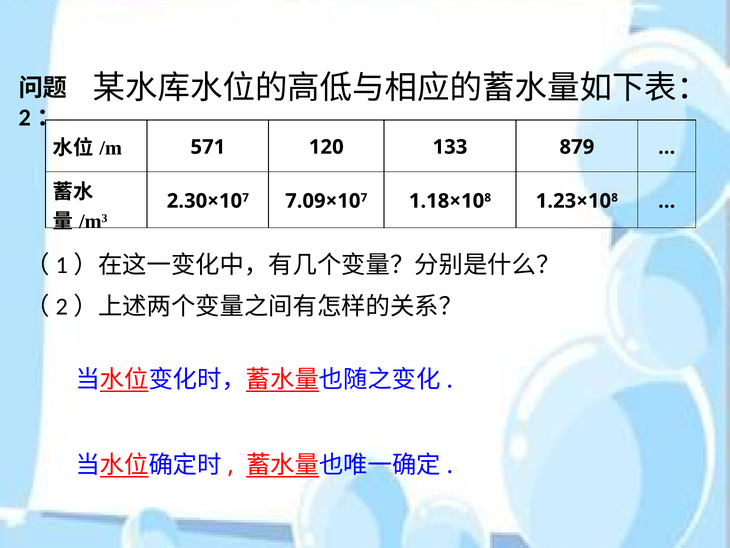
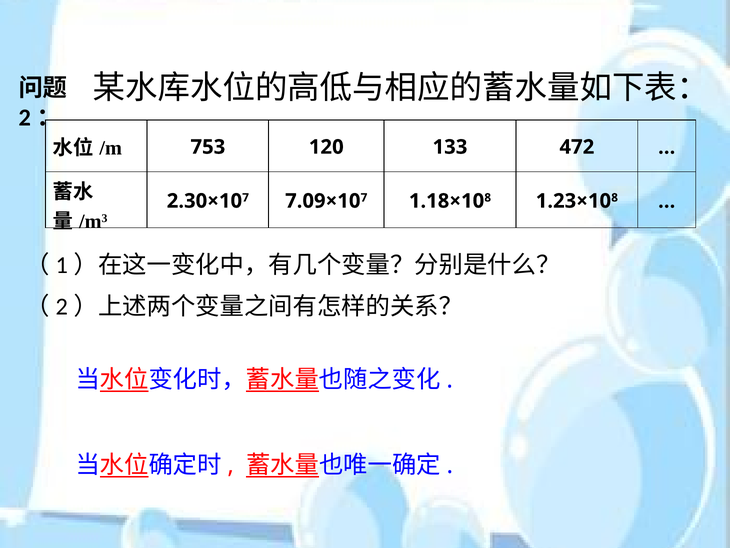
571: 571 -> 753
879: 879 -> 472
